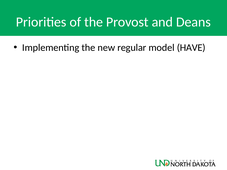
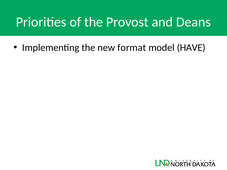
regular: regular -> format
